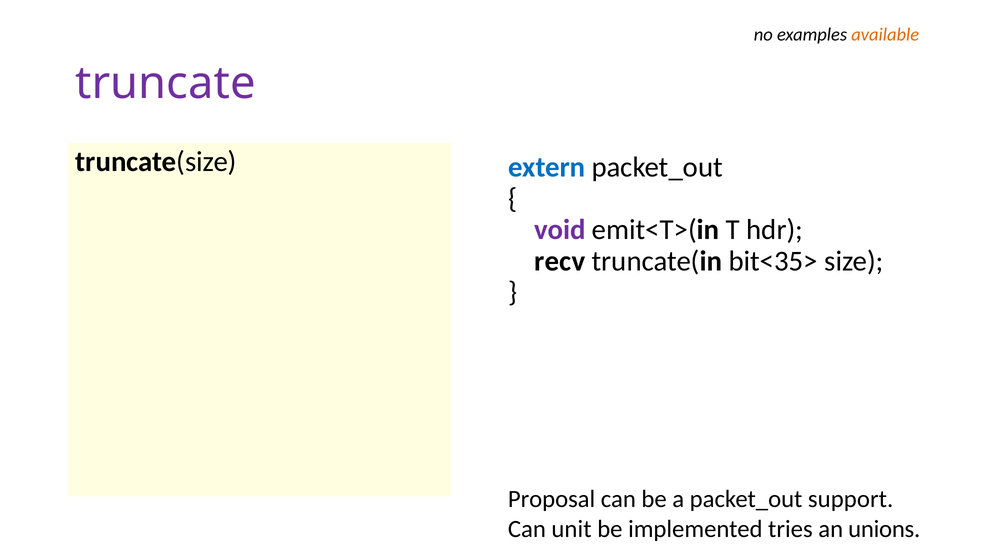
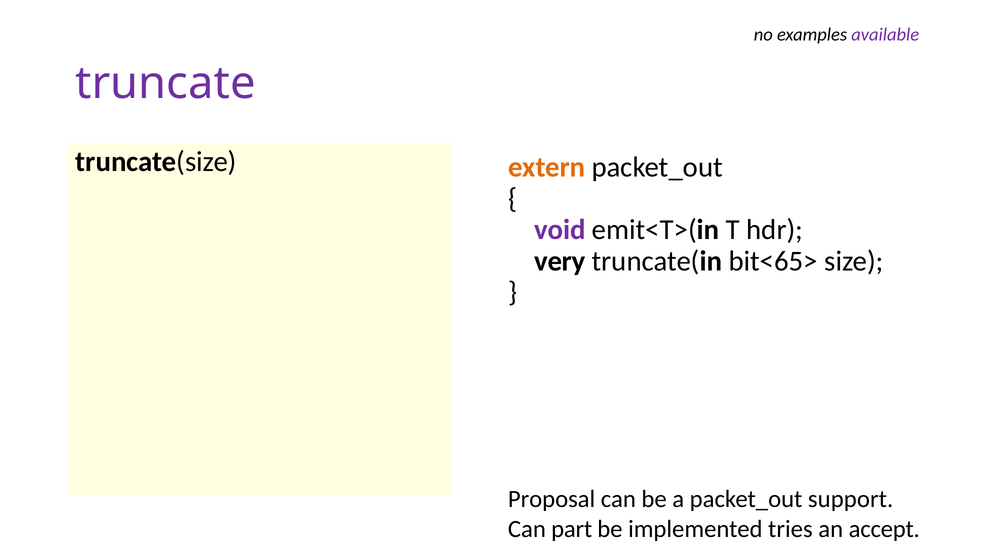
available colour: orange -> purple
extern colour: blue -> orange
recv: recv -> very
bit<35>: bit<35> -> bit<65>
unit: unit -> part
unions: unions -> accept
